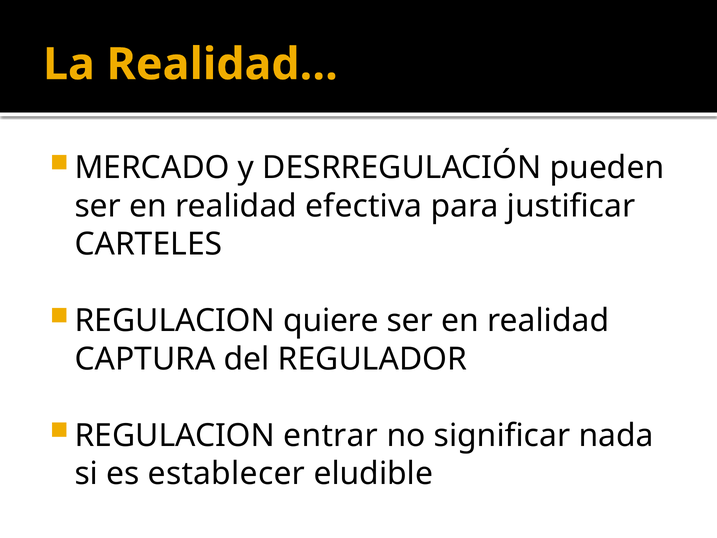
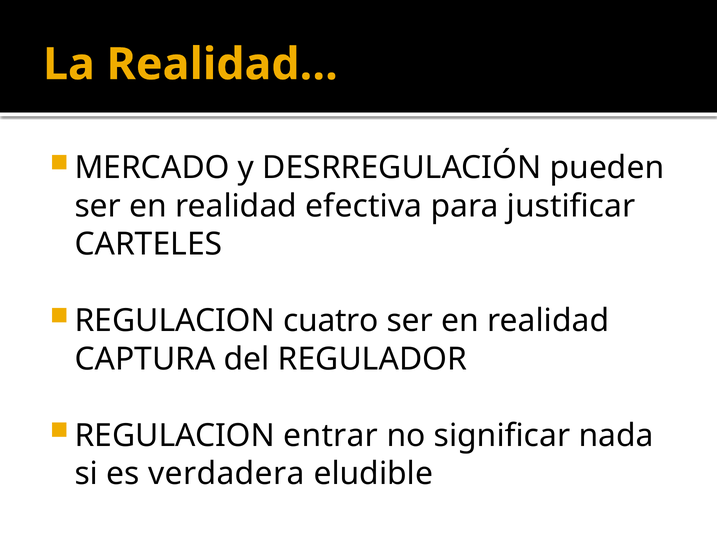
quiere: quiere -> cuatro
establecer: establecer -> verdadera
